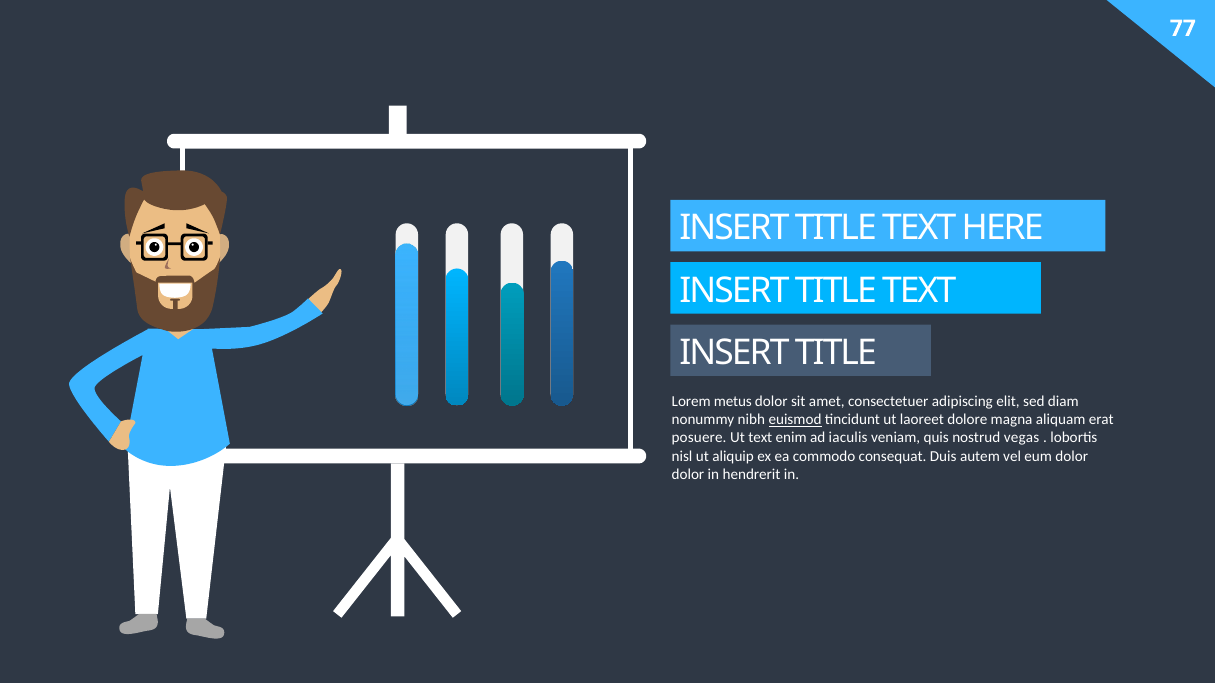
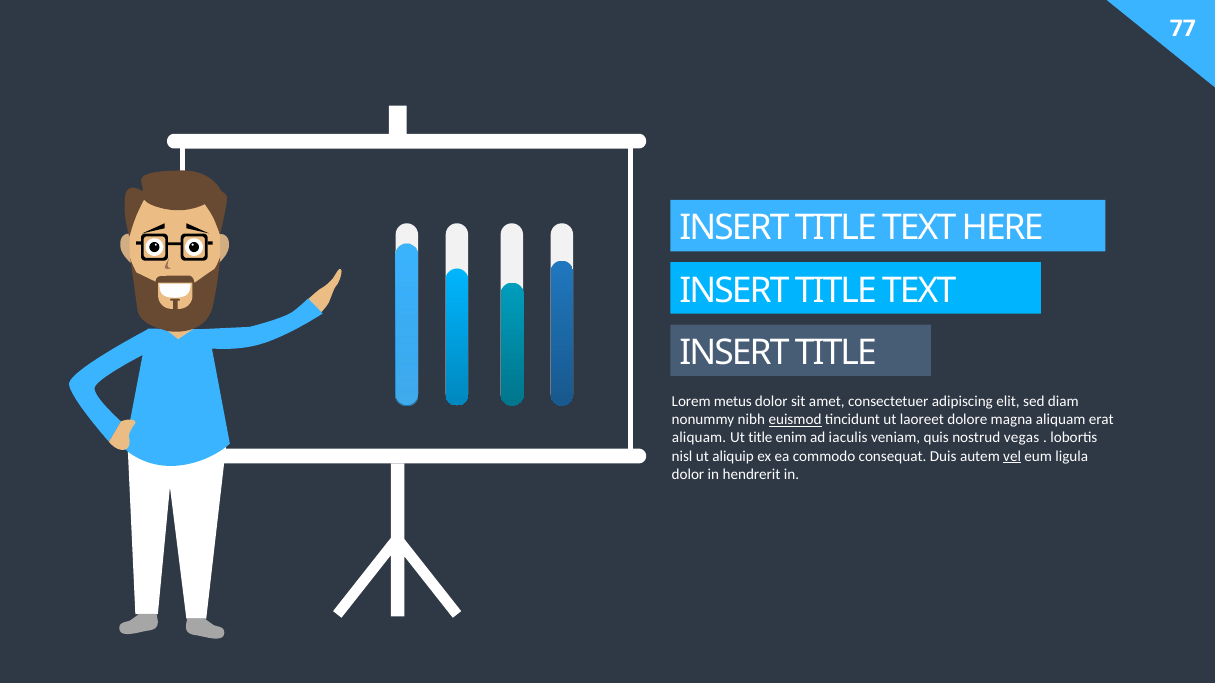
posuere at (699, 438): posuere -> aliquam
Ut text: text -> title
vel underline: none -> present
eum dolor: dolor -> ligula
